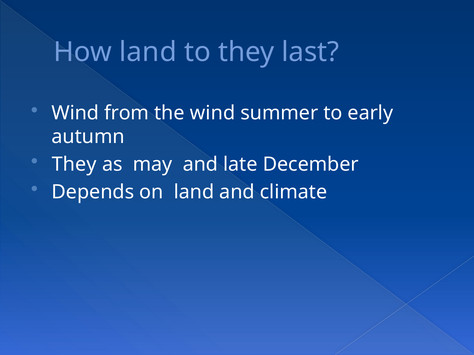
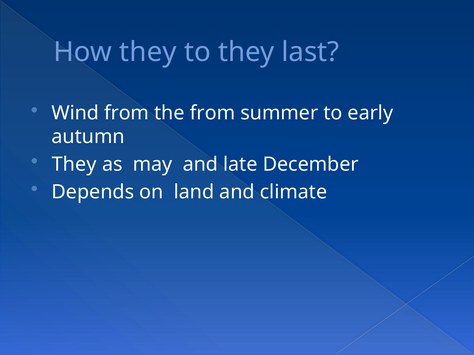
How land: land -> they
the wind: wind -> from
